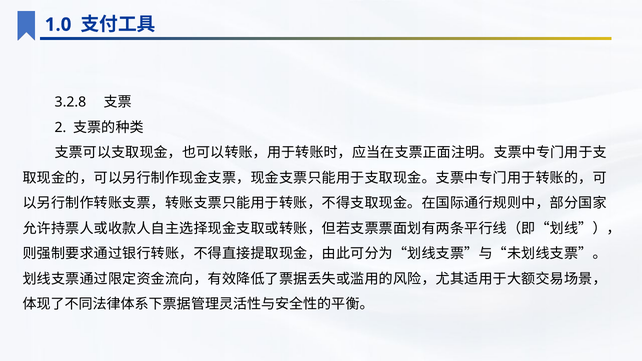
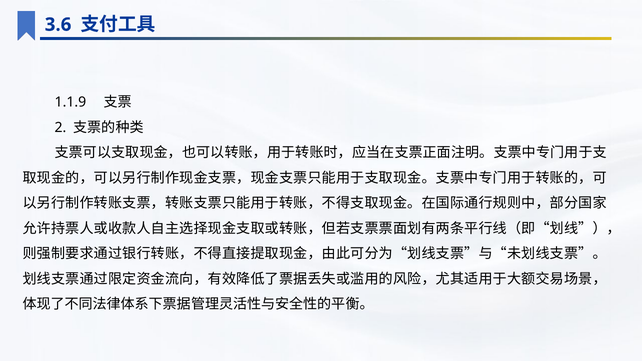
1.0: 1.0 -> 3.6
3.2.8: 3.2.8 -> 1.1.9
